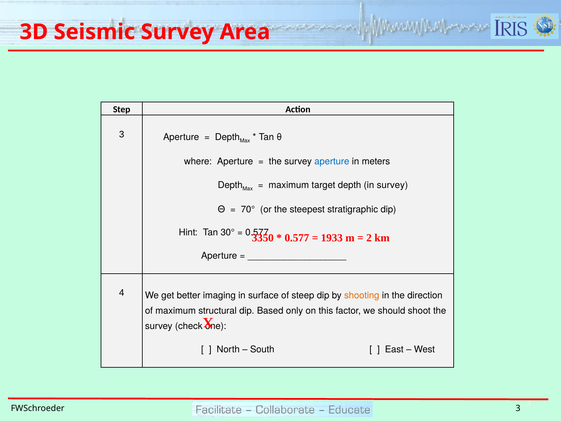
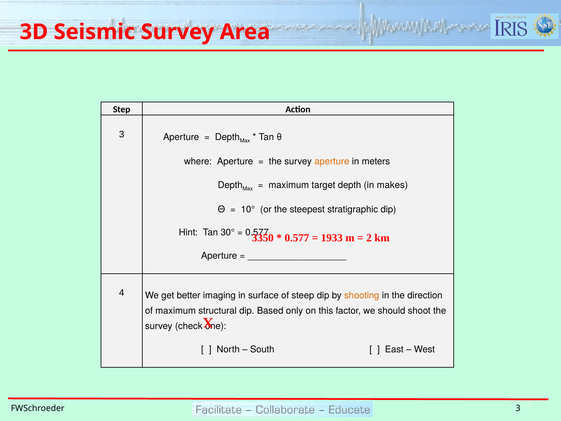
aperture at (332, 161) colour: blue -> orange
in survey: survey -> makes
70°: 70° -> 10°
